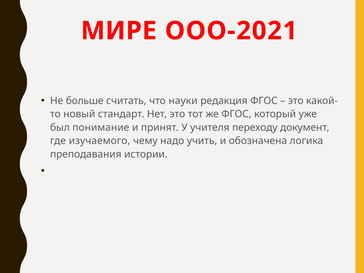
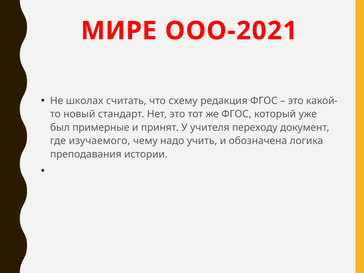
больше: больше -> школах
науки: науки -> схему
понимание: понимание -> примерные
